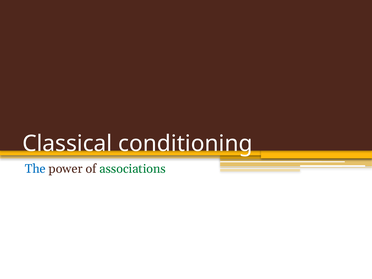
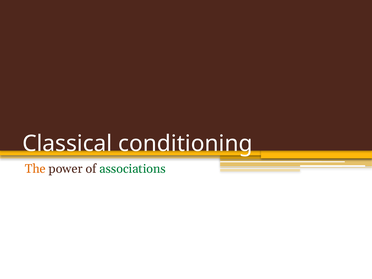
The colour: blue -> orange
